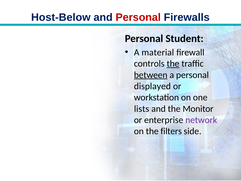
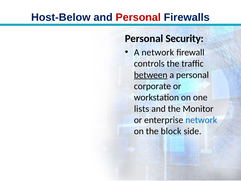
Student: Student -> Security
A material: material -> network
the at (173, 64) underline: present -> none
displayed: displayed -> corporate
network at (201, 120) colour: purple -> blue
filters: filters -> block
